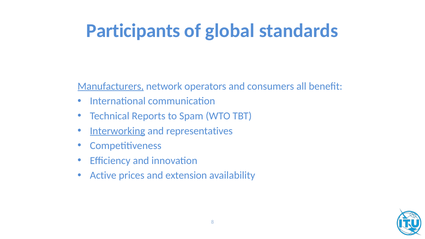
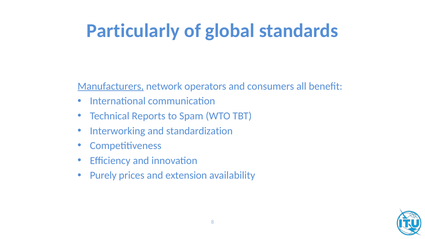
Participants: Participants -> Particularly
Interworking underline: present -> none
representatives: representatives -> standardization
Active: Active -> Purely
